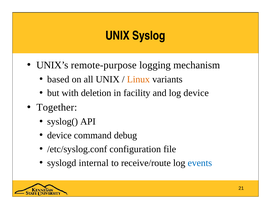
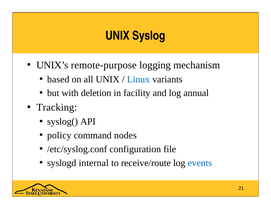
Linux colour: orange -> blue
log device: device -> annual
Together: Together -> Tracking
device at (59, 136): device -> policy
debug: debug -> nodes
